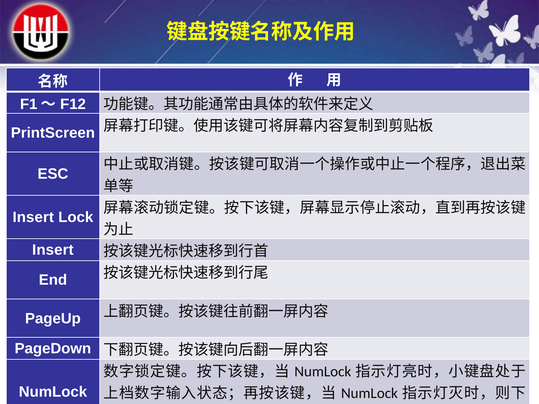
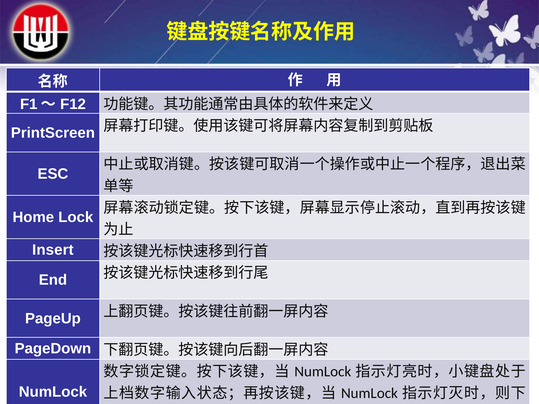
Insert at (33, 217): Insert -> Home
